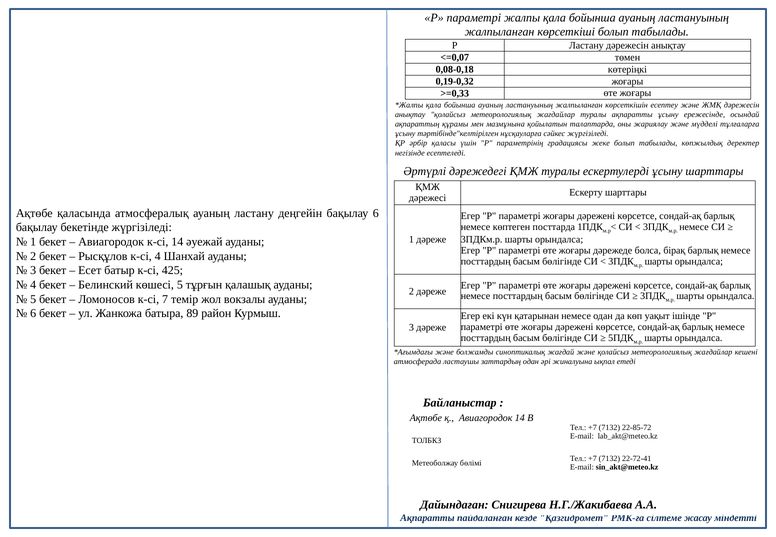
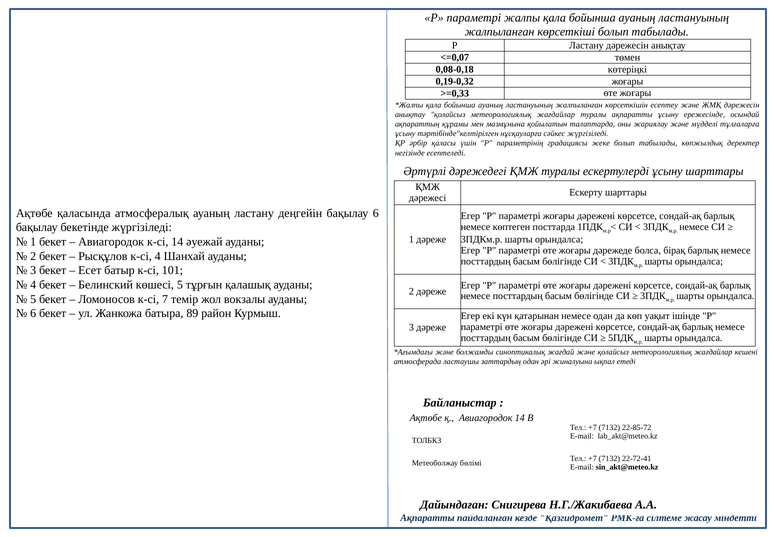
425: 425 -> 101
